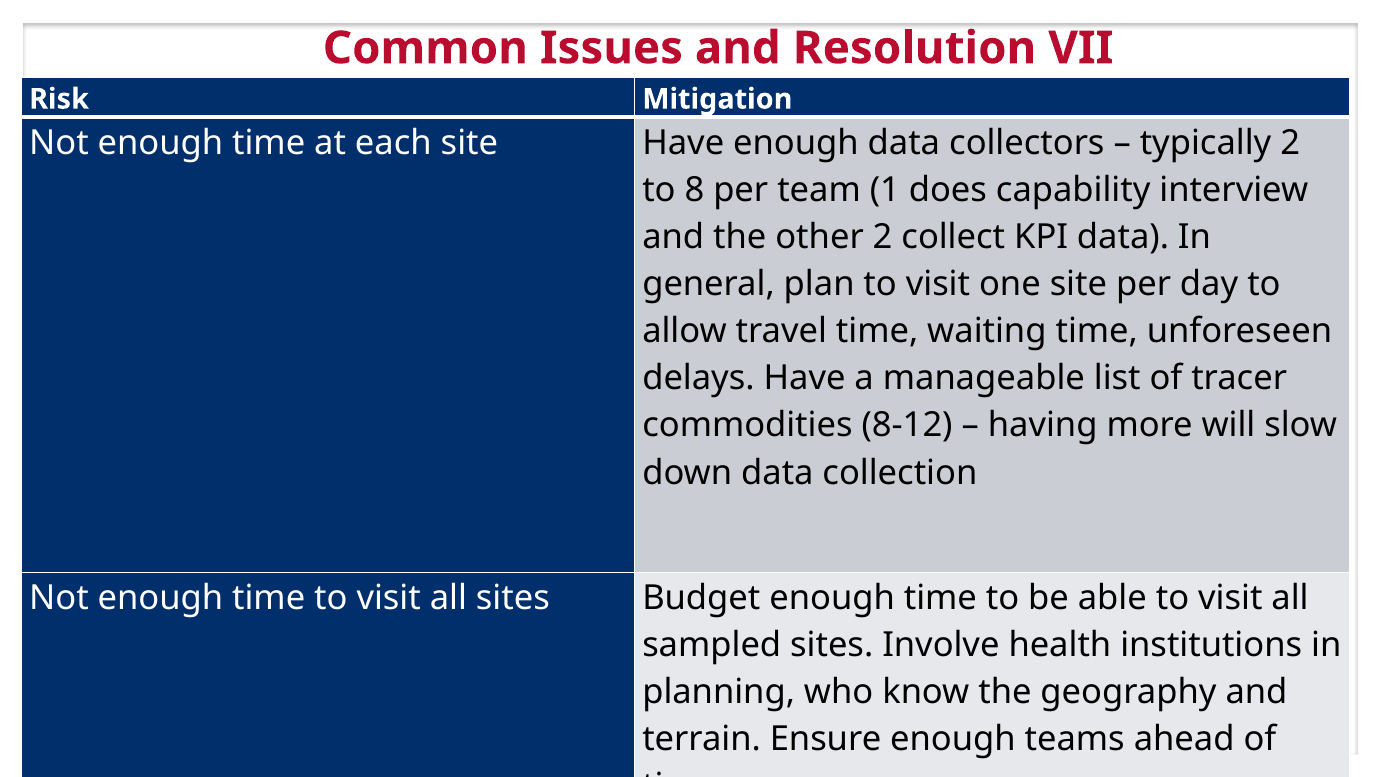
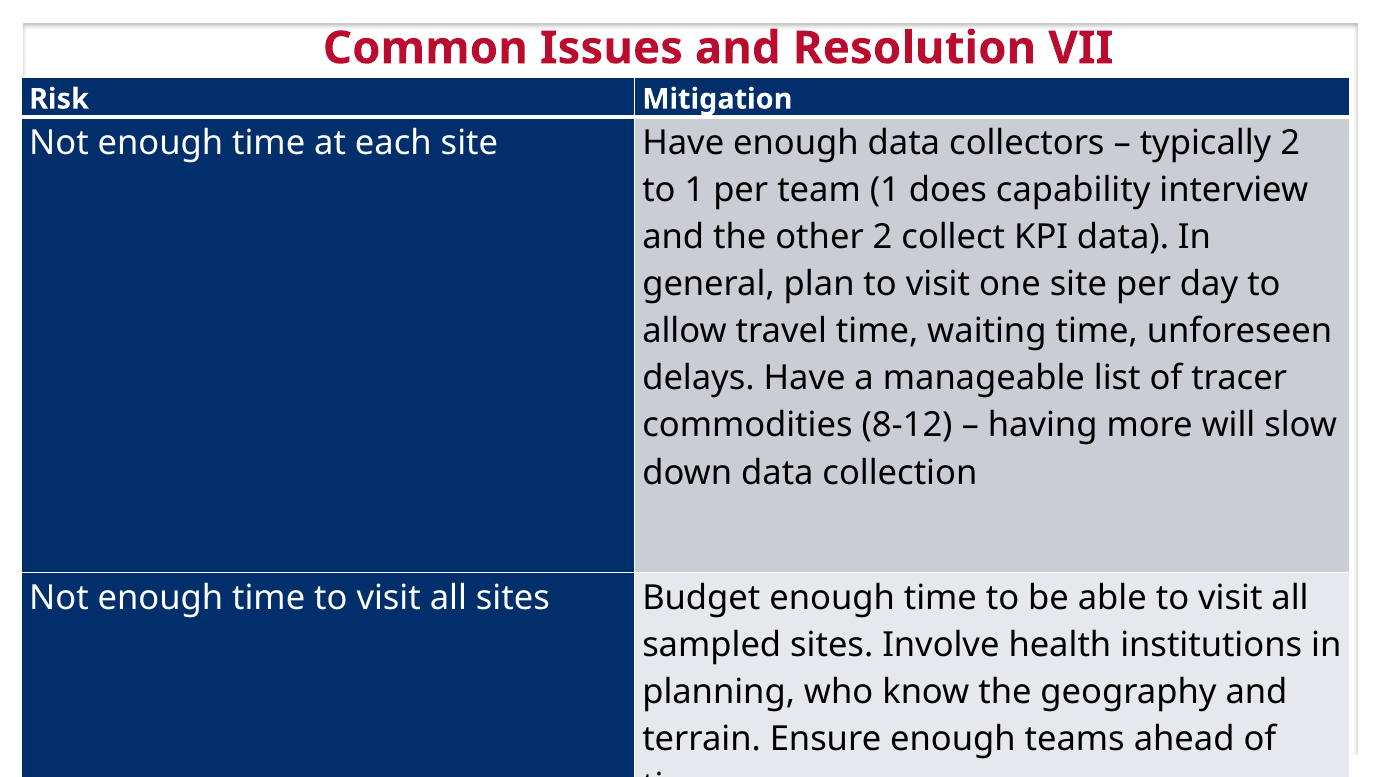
to 8: 8 -> 1
